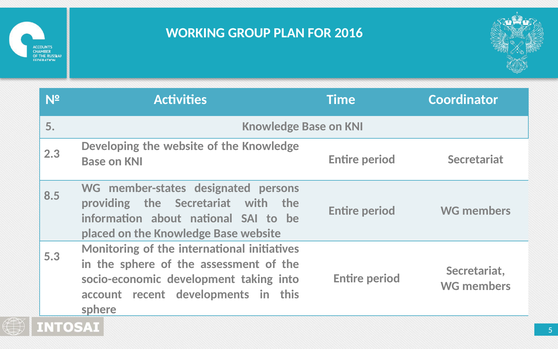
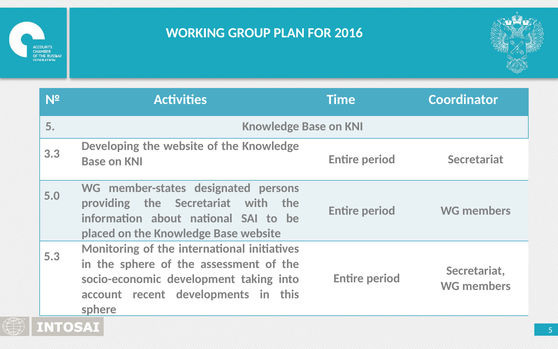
2.3: 2.3 -> 3.3
8.5: 8.5 -> 5.0
